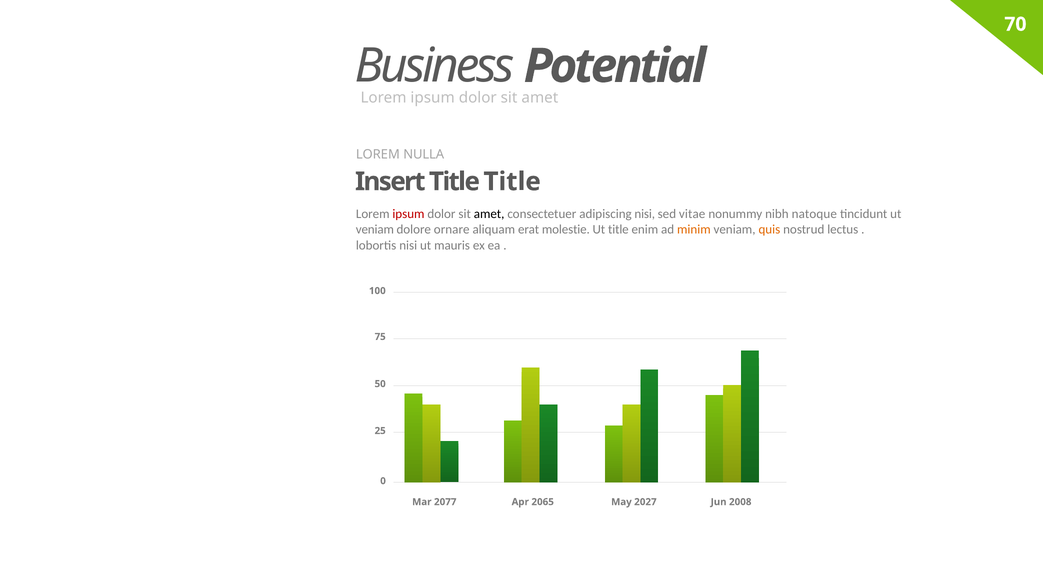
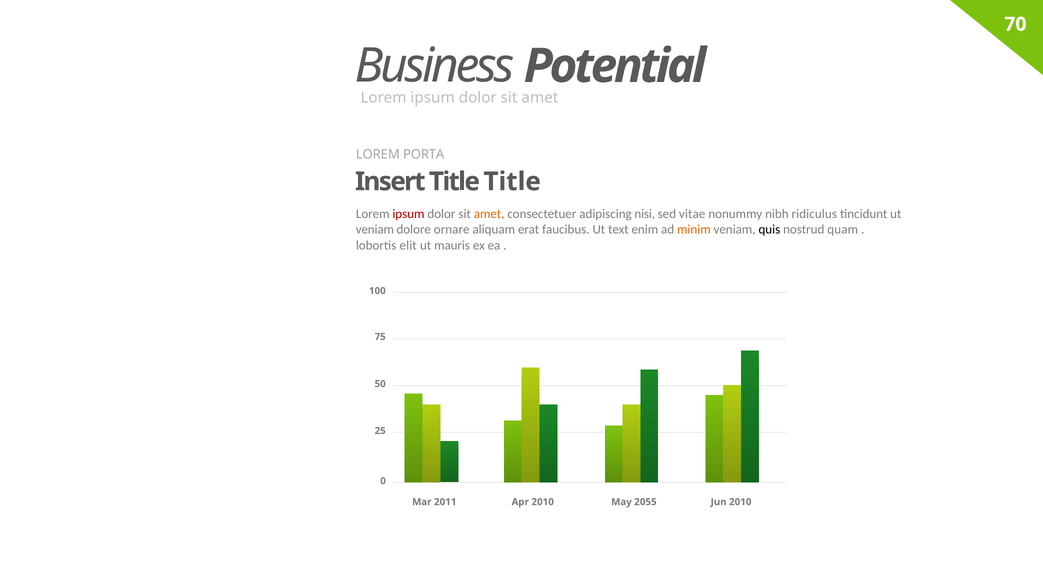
NULLA: NULLA -> PORTA
amet at (489, 214) colour: black -> orange
natoque: natoque -> ridiculus
molestie: molestie -> faucibus
Ut title: title -> text
quis colour: orange -> black
lectus: lectus -> quam
lobortis nisi: nisi -> elit
2077: 2077 -> 2011
Apr 2065: 2065 -> 2010
2027: 2027 -> 2055
Jun 2008: 2008 -> 2010
